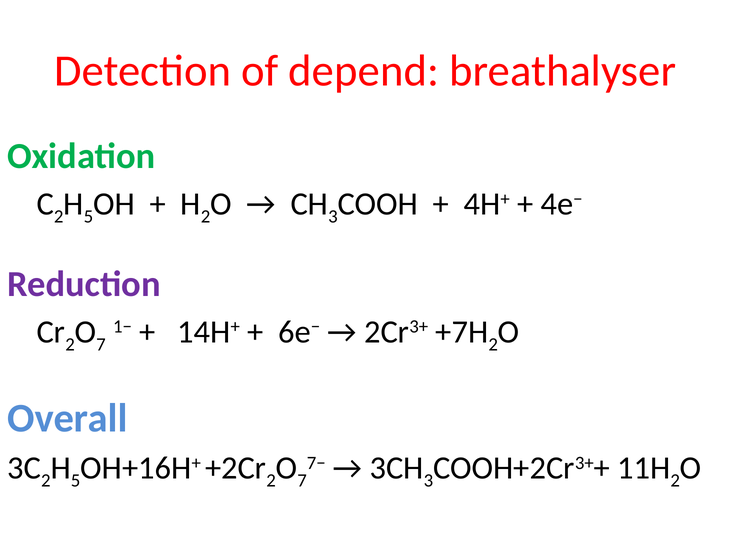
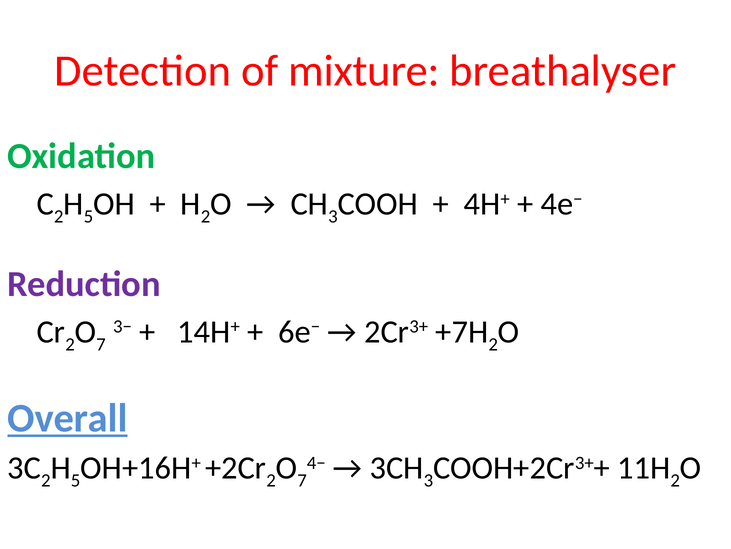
depend: depend -> mixture
1−: 1− -> 3−
Overall underline: none -> present
7−: 7− -> 4−
